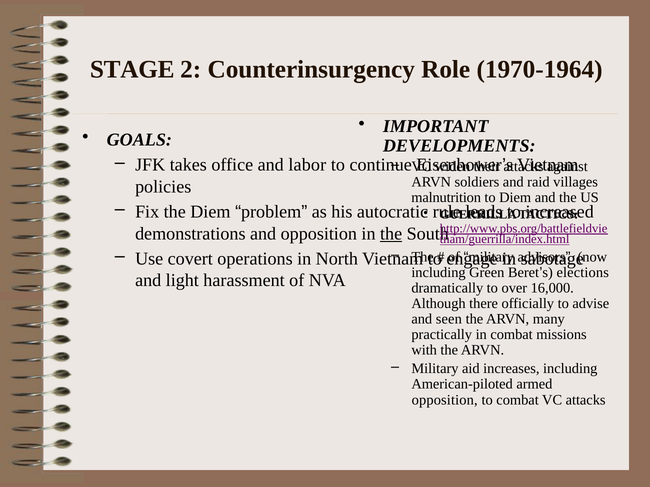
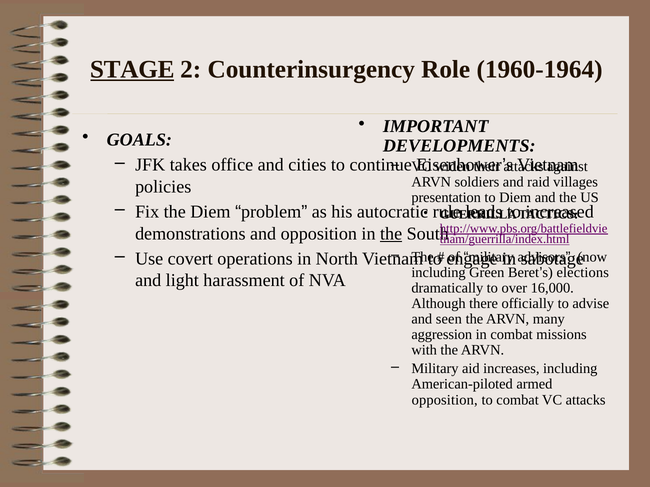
STAGE underline: none -> present
1970-1964: 1970-1964 -> 1960-1964
labor: labor -> cities
malnutrition: malnutrition -> presentation
practically: practically -> aggression
